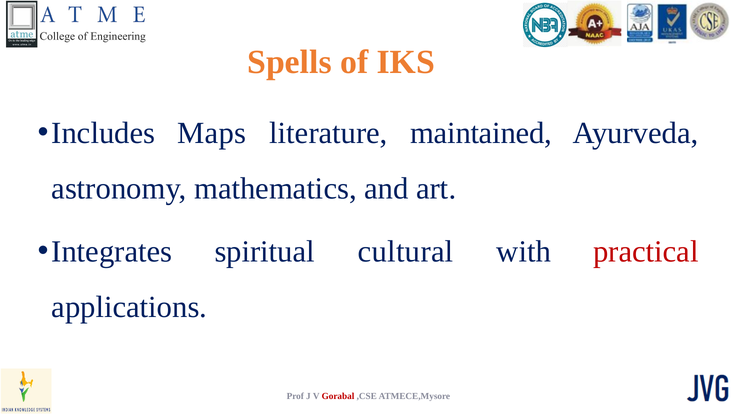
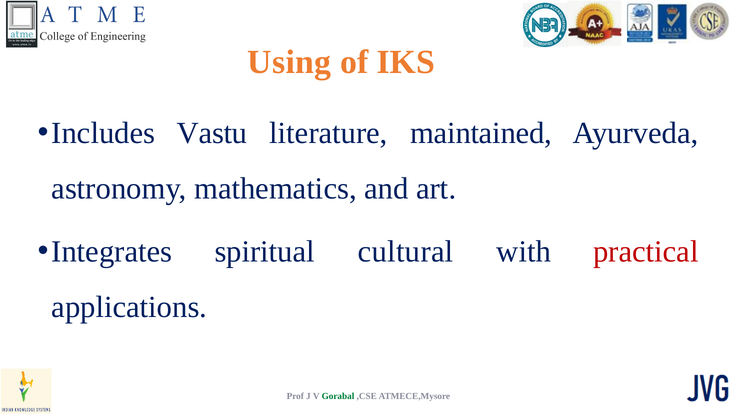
Spells: Spells -> Using
Maps: Maps -> Vastu
Gorabal colour: red -> green
